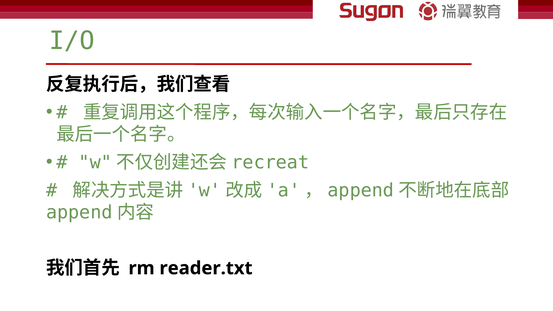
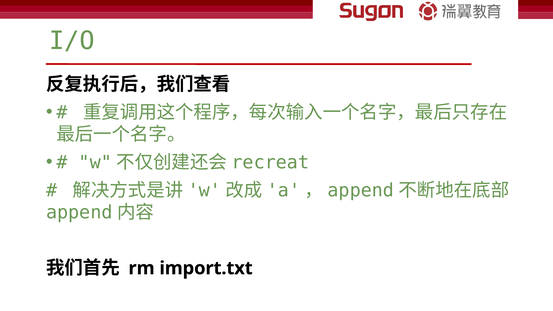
reader.txt: reader.txt -> import.txt
